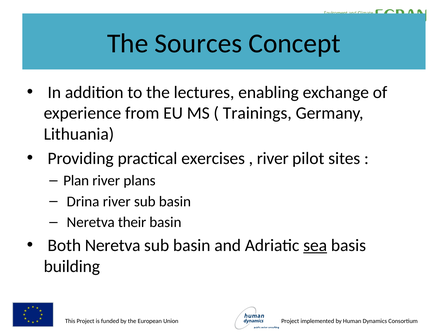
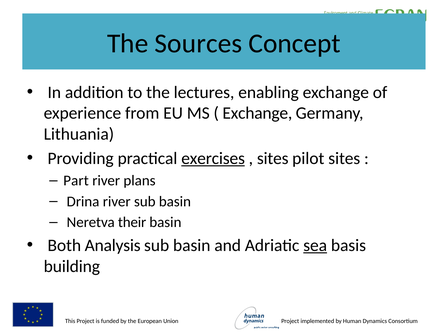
Trainings at (257, 113): Trainings -> Exchange
exercises underline: none -> present
river at (273, 158): river -> sites
Plan: Plan -> Part
Both Neretva: Neretva -> Analysis
